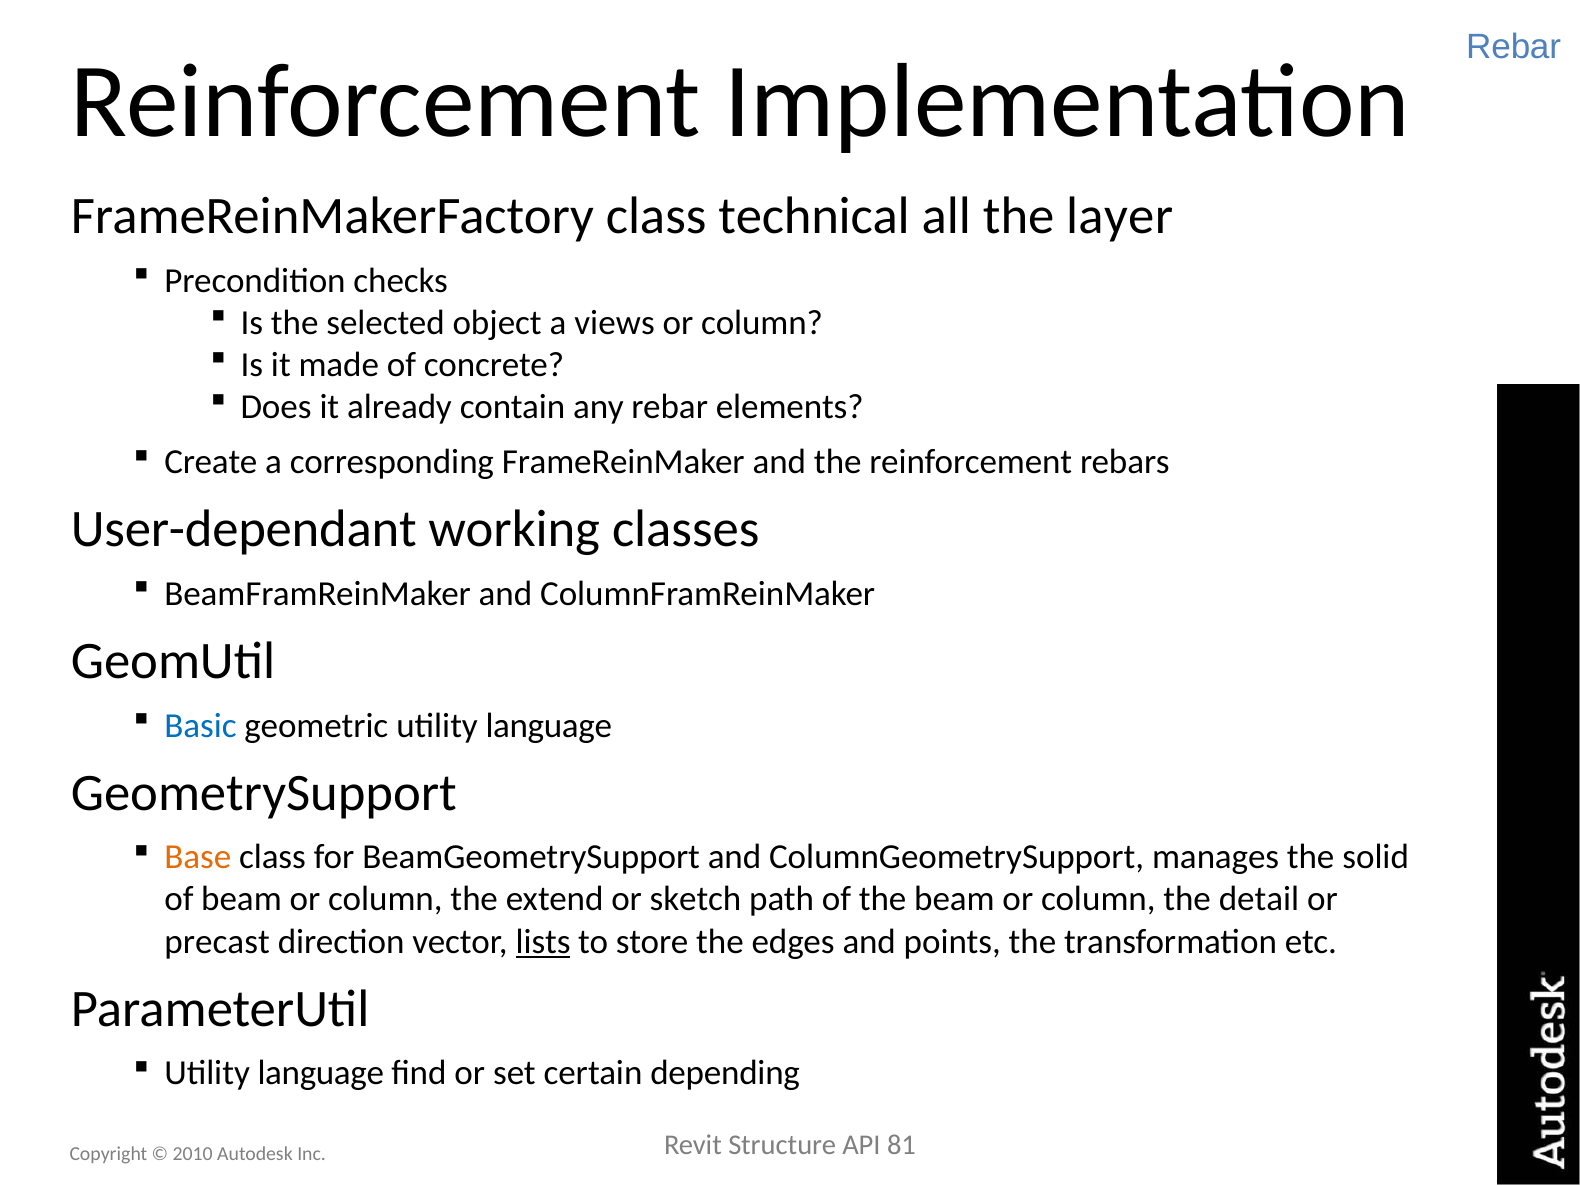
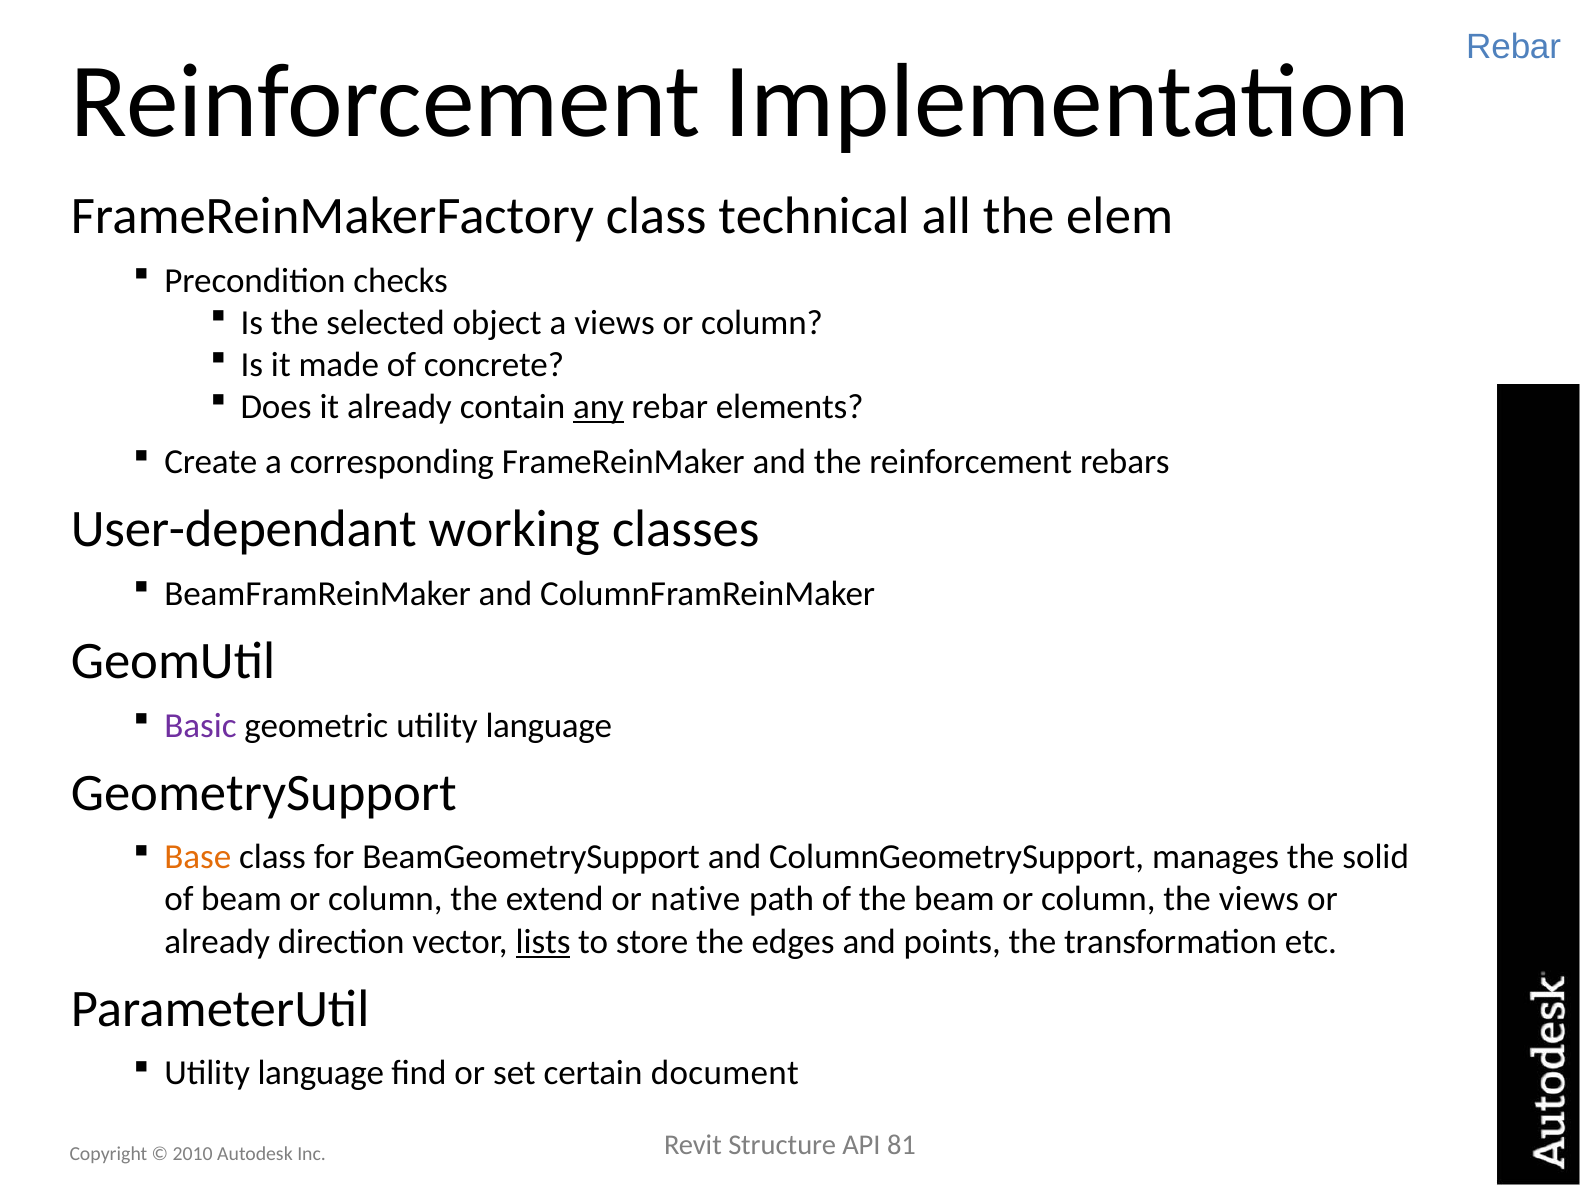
layer: layer -> elem
any underline: none -> present
Basic colour: blue -> purple
sketch: sketch -> native
the detail: detail -> views
precast at (217, 942): precast -> already
depending: depending -> document
